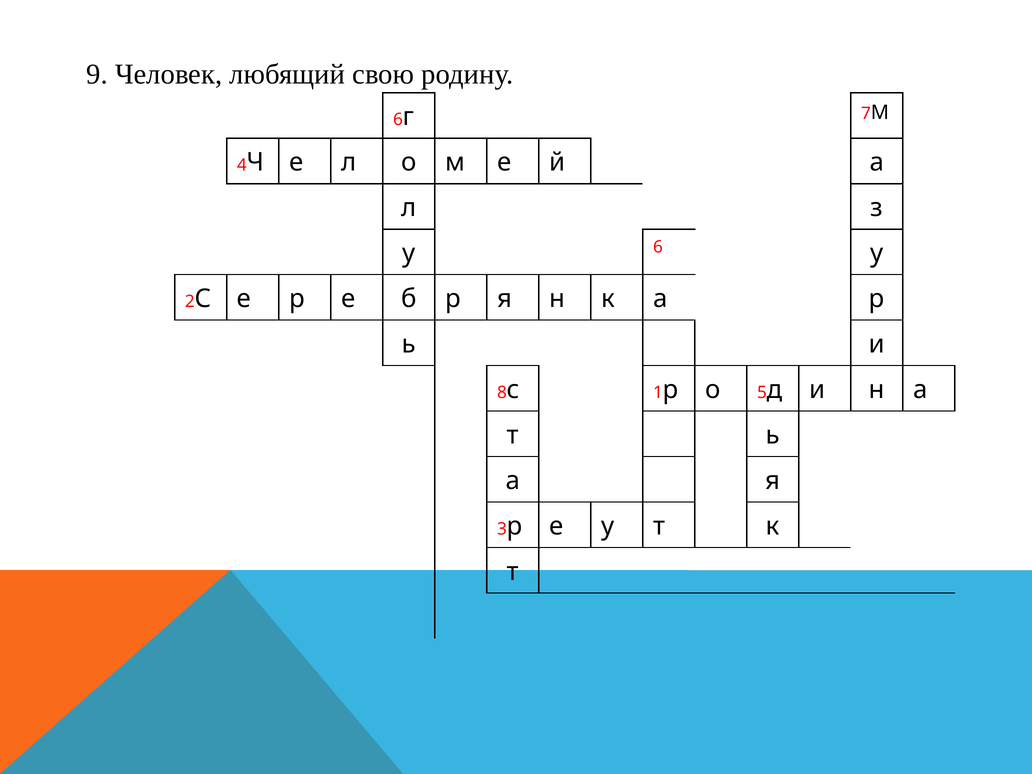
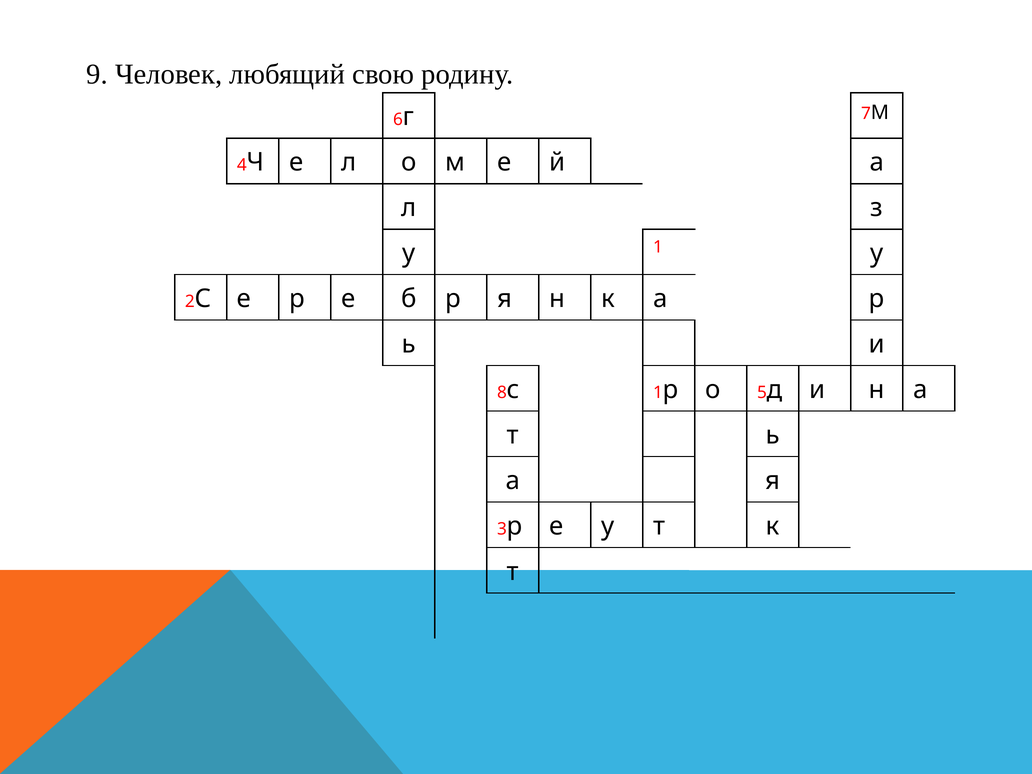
у 6: 6 -> 1
